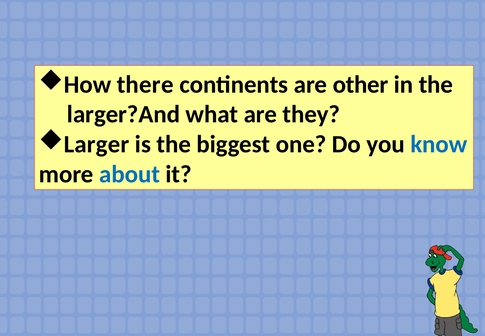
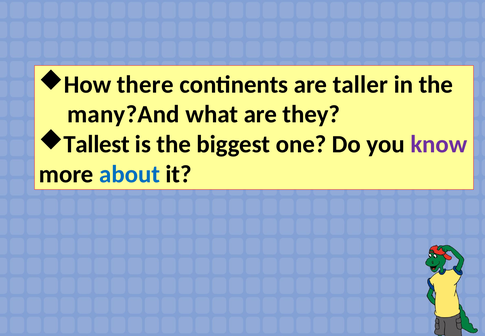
other: other -> taller
larger?And: larger?And -> many?And
Larger: Larger -> Tallest
know colour: blue -> purple
